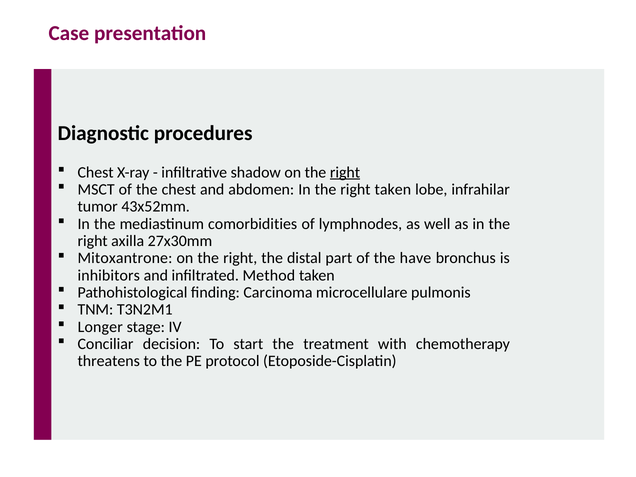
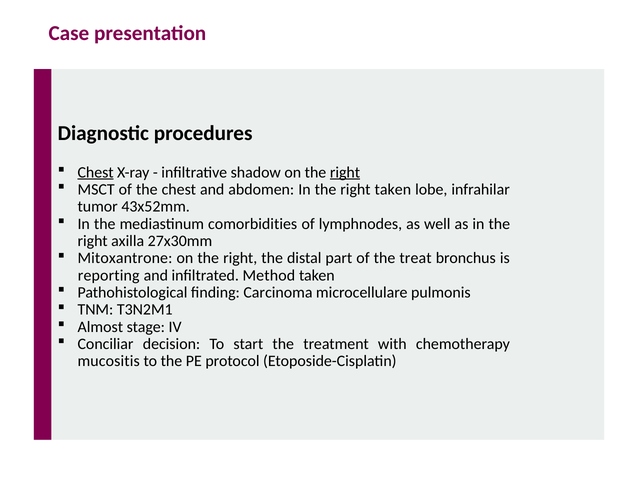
Chest at (96, 172) underline: none -> present
have: have -> treat
inhibitors: inhibitors -> reporting
Longer: Longer -> Almost
threatens: threatens -> mucositis
